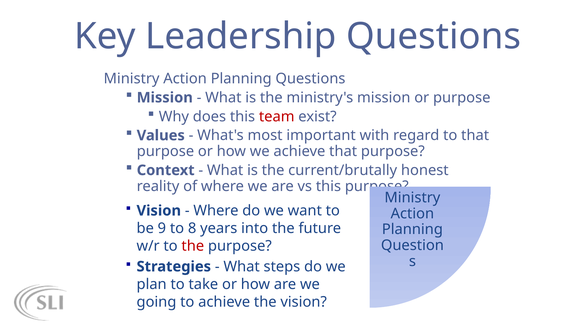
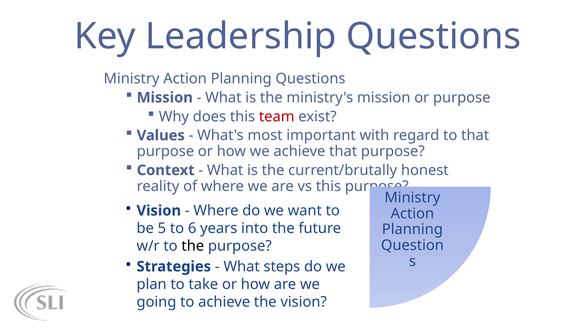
9: 9 -> 5
8: 8 -> 6
the at (193, 246) colour: red -> black
